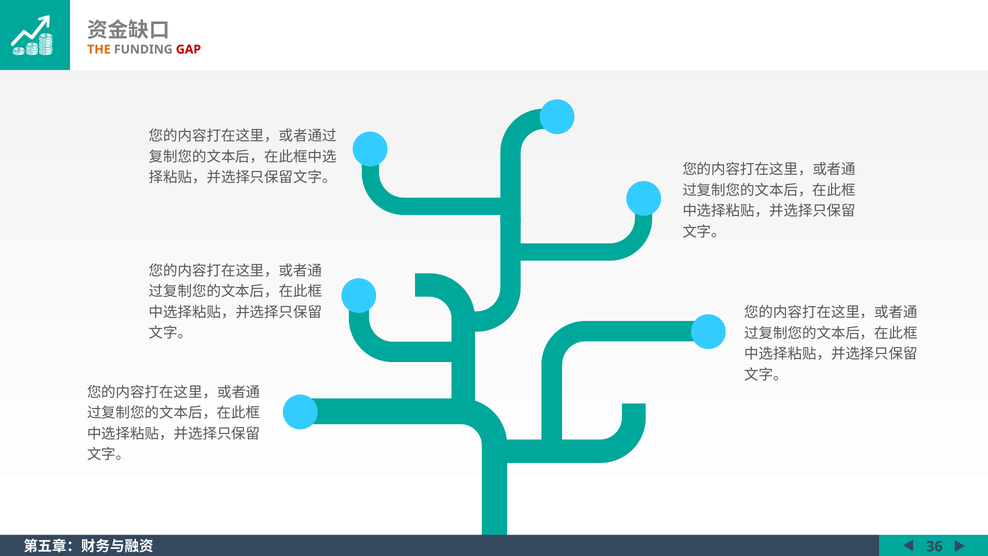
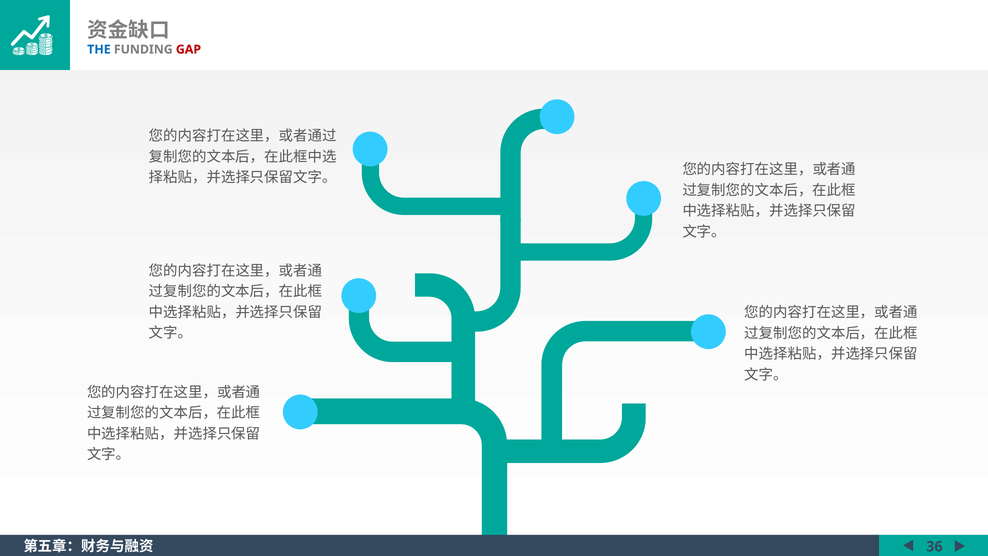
THE colour: orange -> blue
